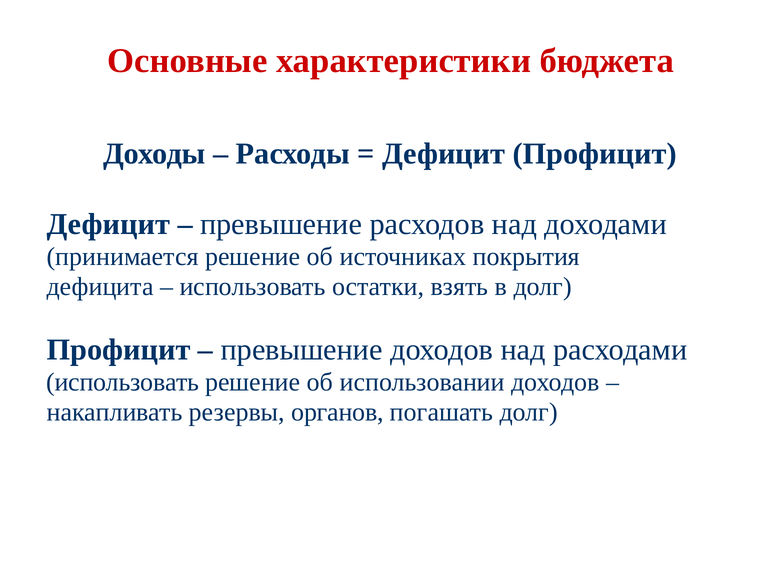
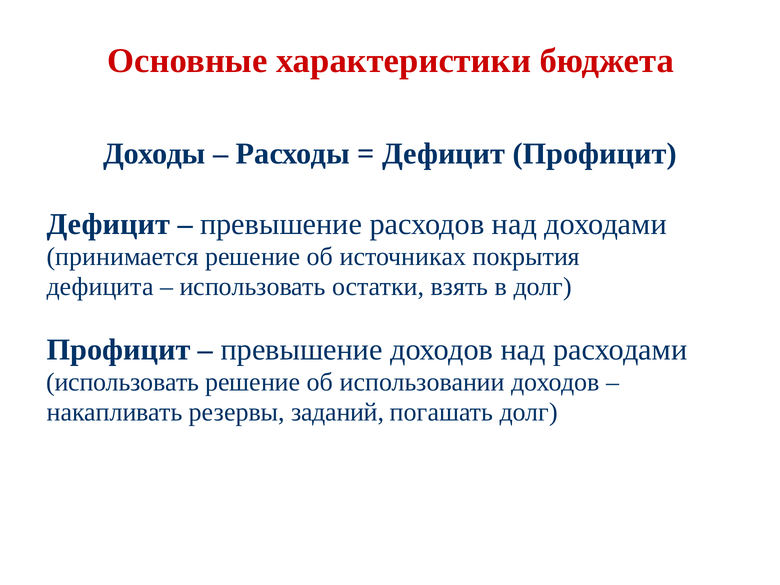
органов: органов -> заданий
